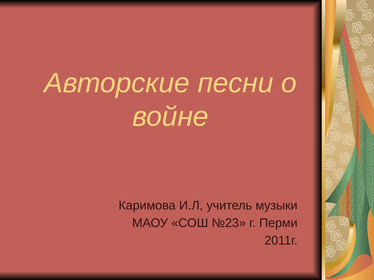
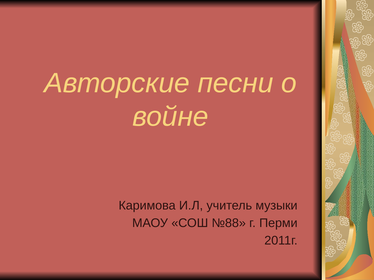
№23: №23 -> №88
